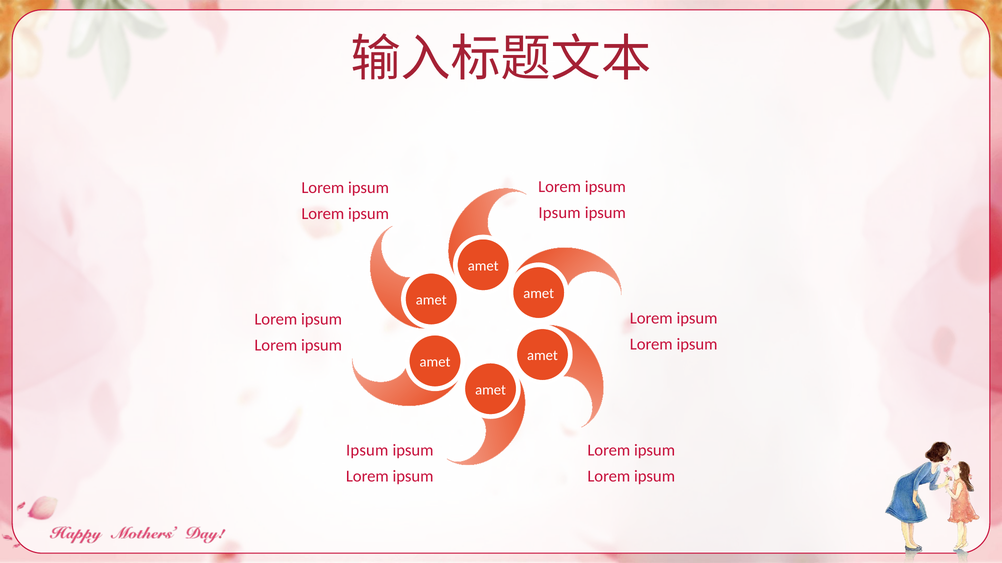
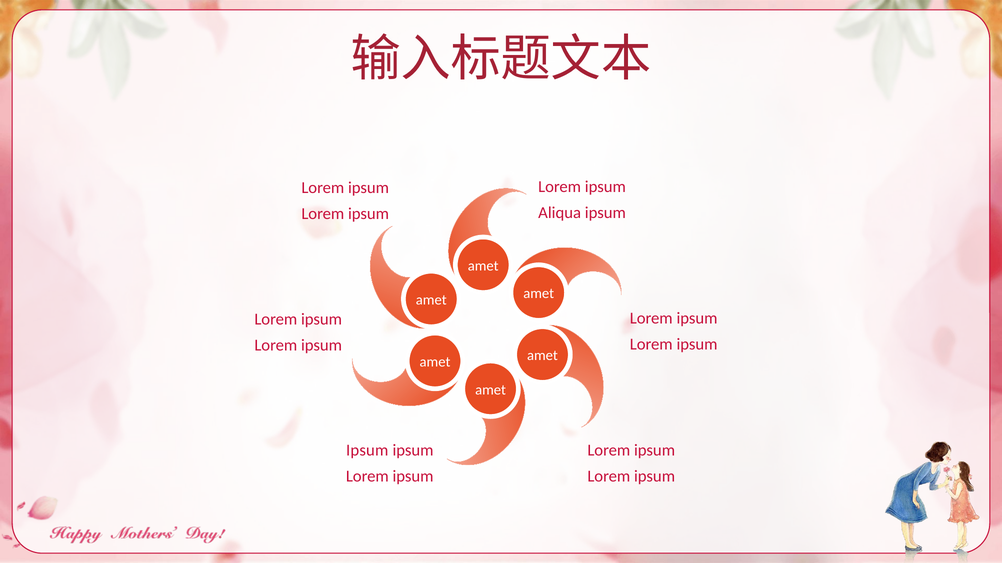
Ipsum at (560, 213): Ipsum -> Aliqua
